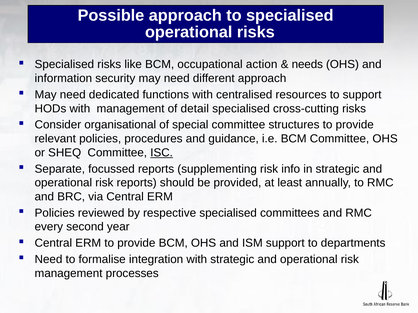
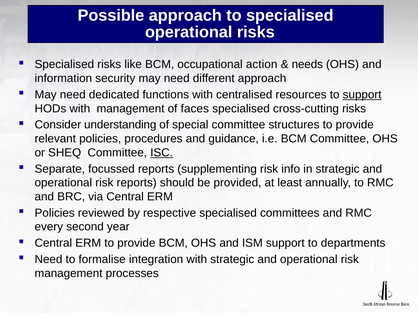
support at (362, 95) underline: none -> present
detail: detail -> faces
organisational: organisational -> understanding
